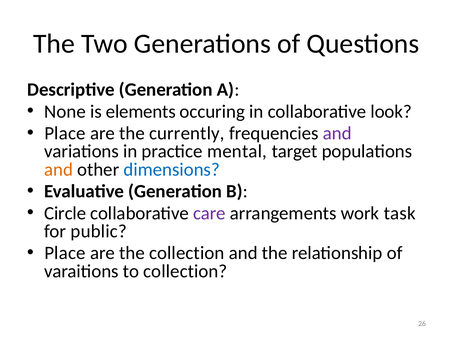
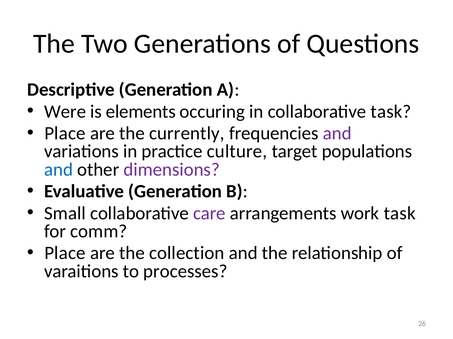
None: None -> Were
collaborative look: look -> task
mental: mental -> culture
and at (59, 170) colour: orange -> blue
dimensions colour: blue -> purple
Circle: Circle -> Small
public: public -> comm
to collection: collection -> processes
